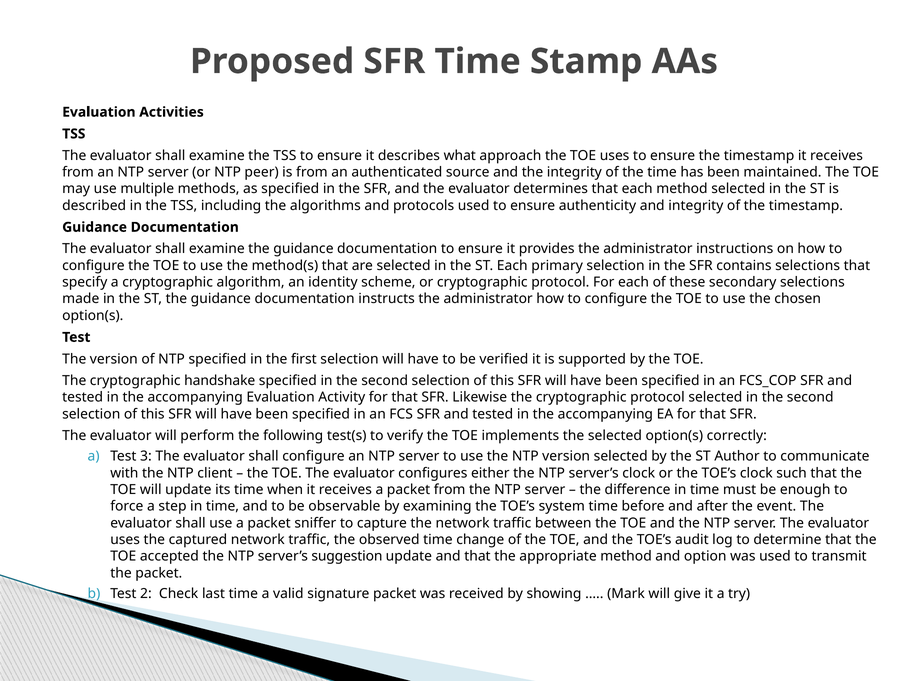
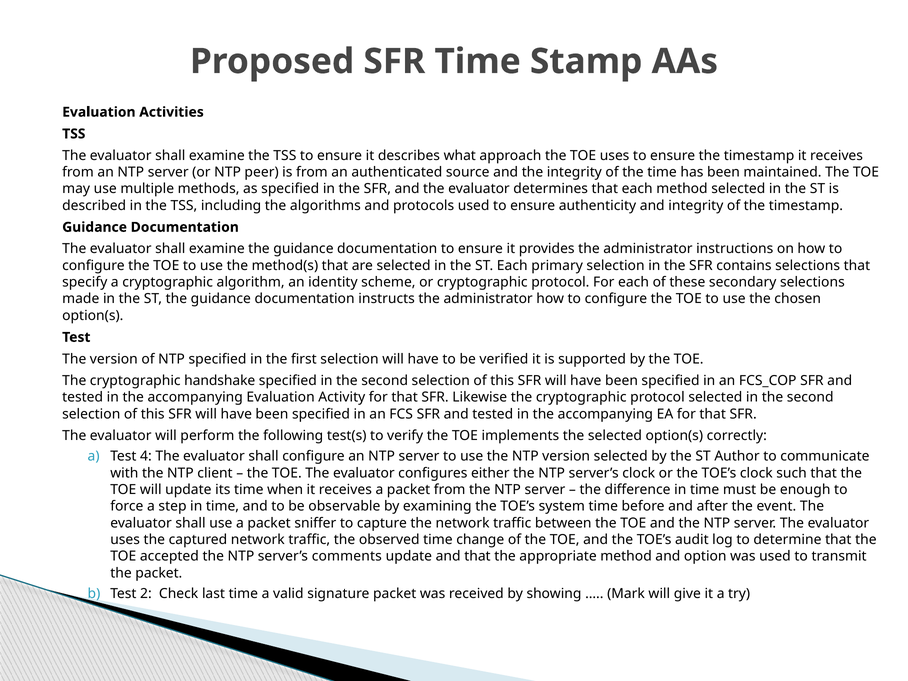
3: 3 -> 4
suggestion: suggestion -> comments
